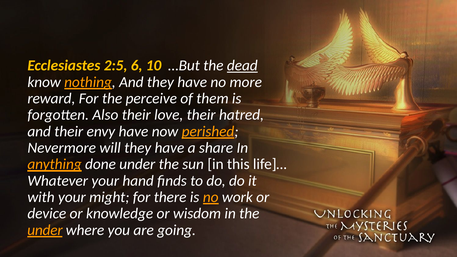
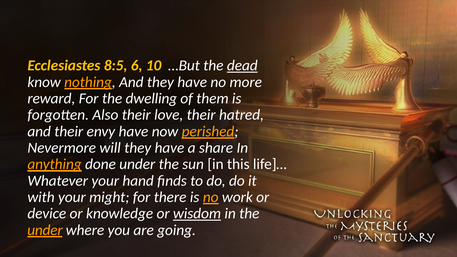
2:5: 2:5 -> 8:5
perceive: perceive -> dwelling
wisdom underline: none -> present
